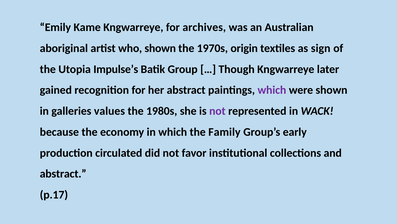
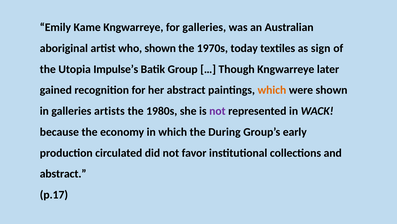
for archives: archives -> galleries
origin: origin -> today
which at (272, 90) colour: purple -> orange
values: values -> artists
Family: Family -> During
